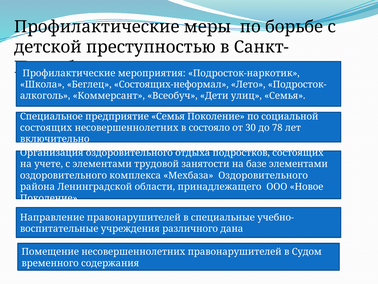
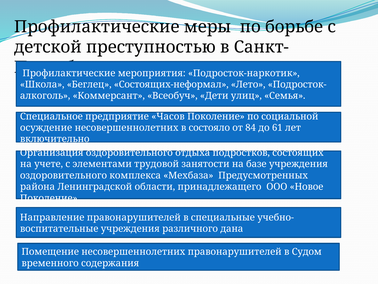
предприятие Семья: Семья -> Часов
состоящих at (46, 128): состоящих -> осуждение
30: 30 -> 84
78: 78 -> 61
базе элементами: элементами -> учреждения
Мехбаза Оздоровительного: Оздоровительного -> Предусмотренных
